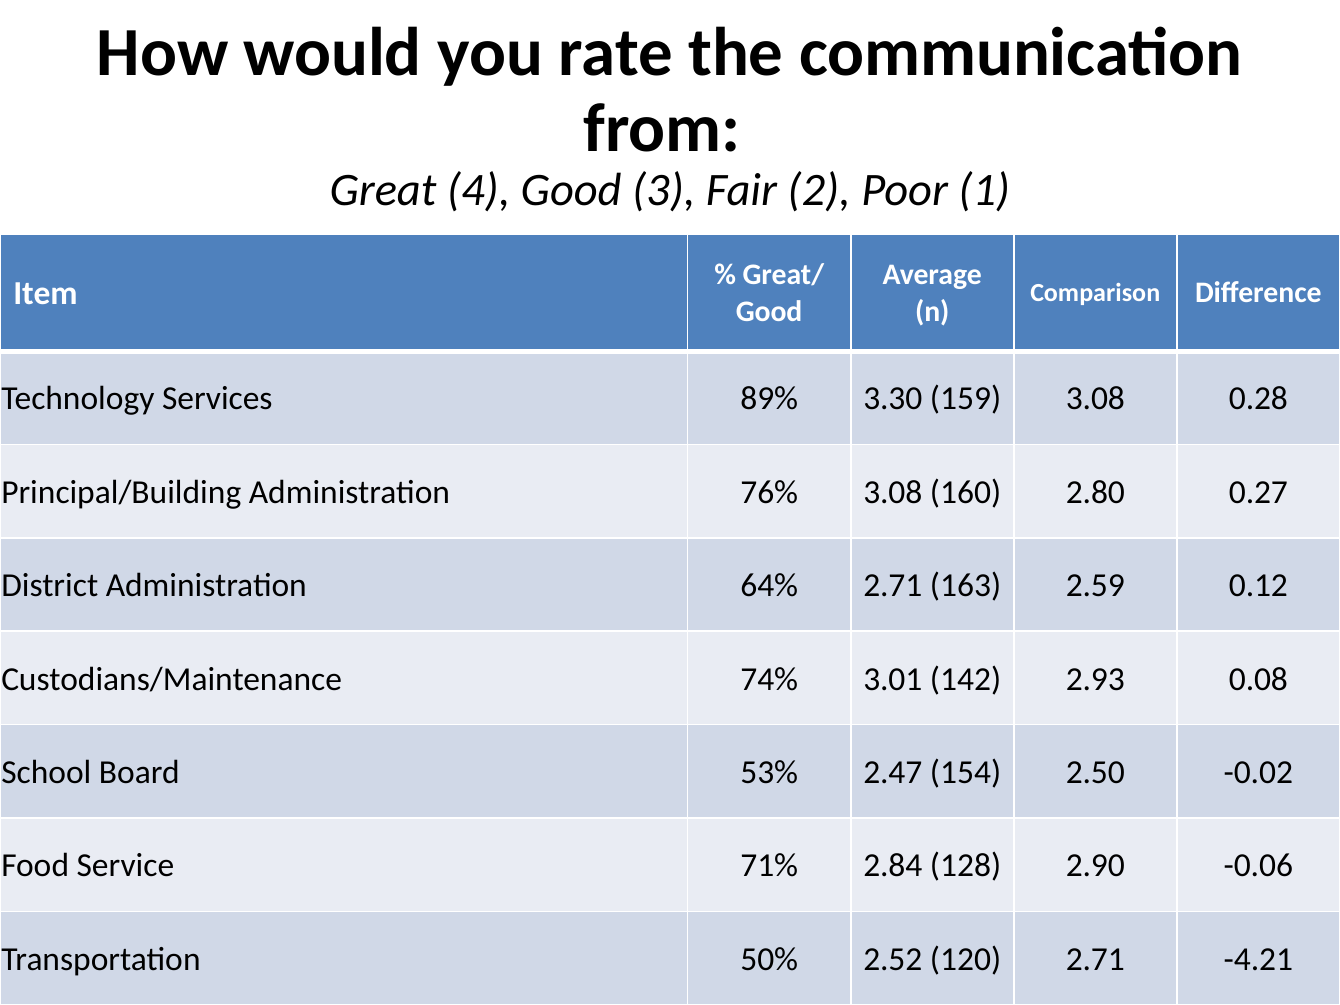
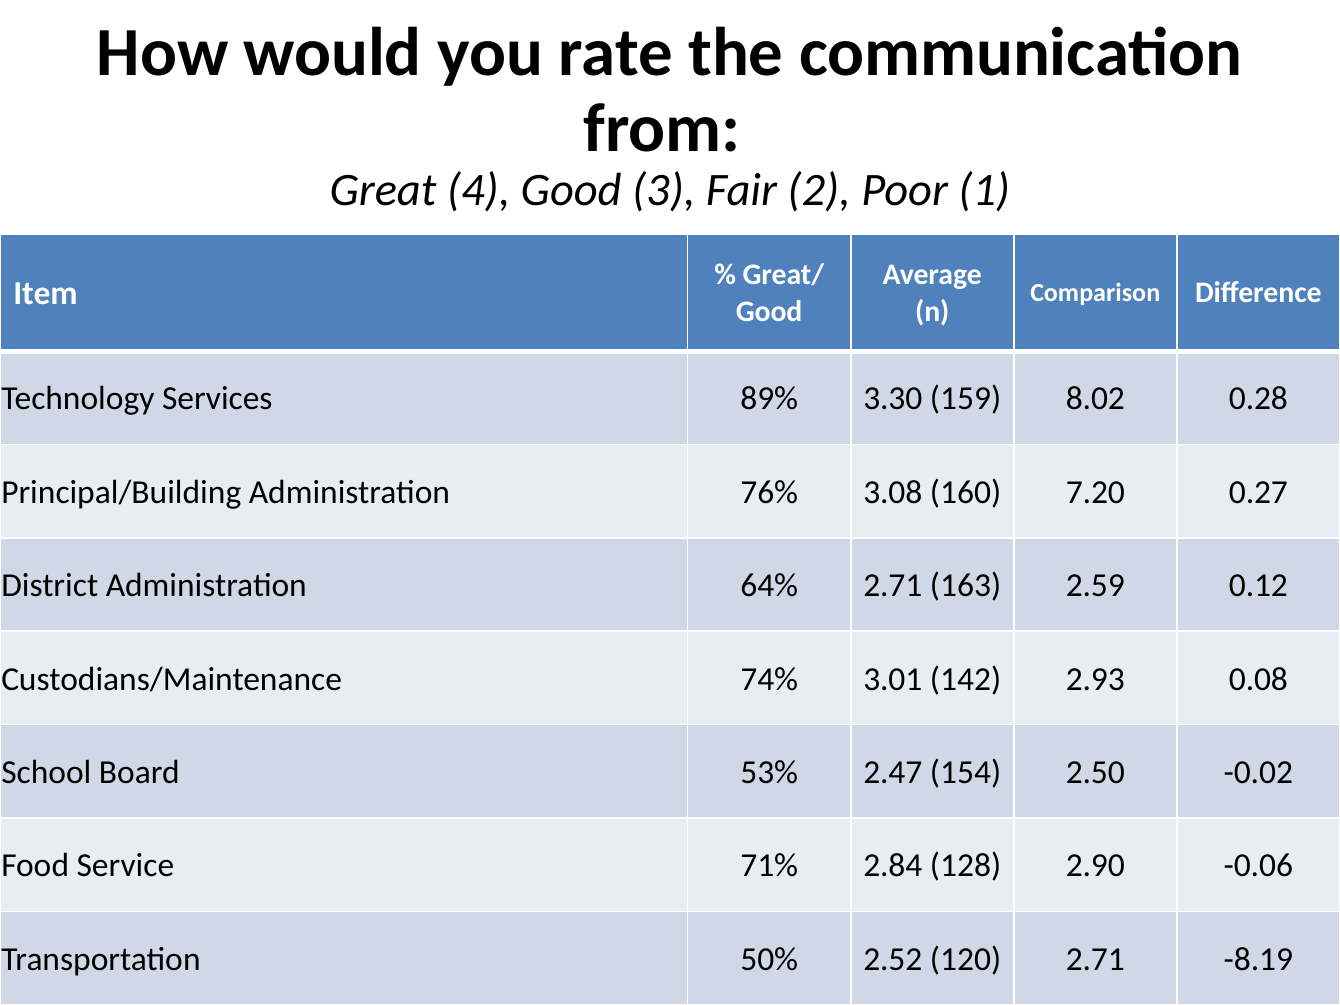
159 3.08: 3.08 -> 8.02
2.80: 2.80 -> 7.20
-4.21: -4.21 -> -8.19
